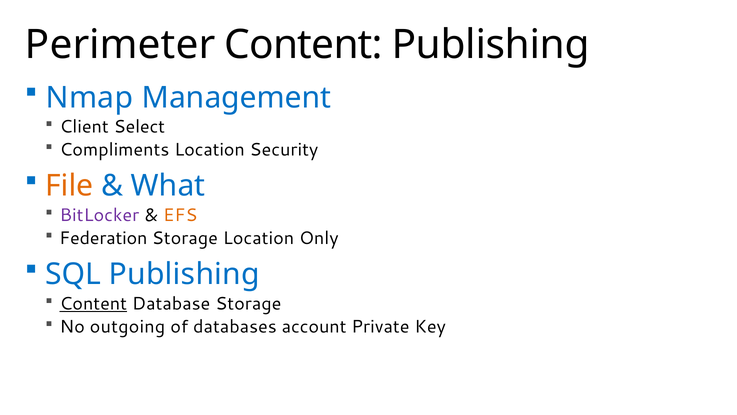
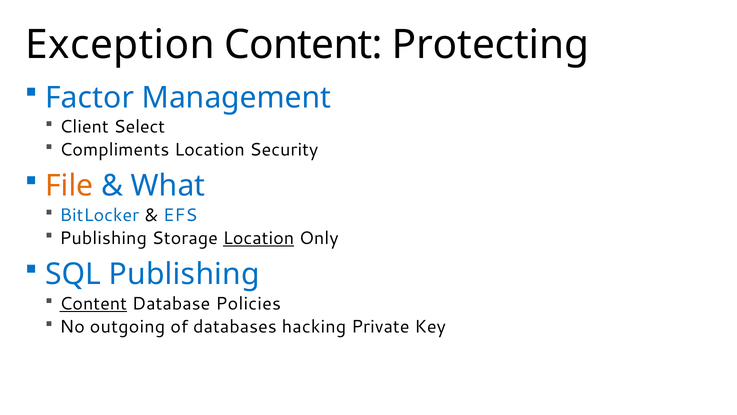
Perimeter: Perimeter -> Exception
Content Publishing: Publishing -> Protecting
Nmap: Nmap -> Factor
BitLocker colour: purple -> blue
EFS colour: orange -> blue
Federation at (103, 238): Federation -> Publishing
Location at (259, 238) underline: none -> present
Database Storage: Storage -> Policies
account: account -> hacking
